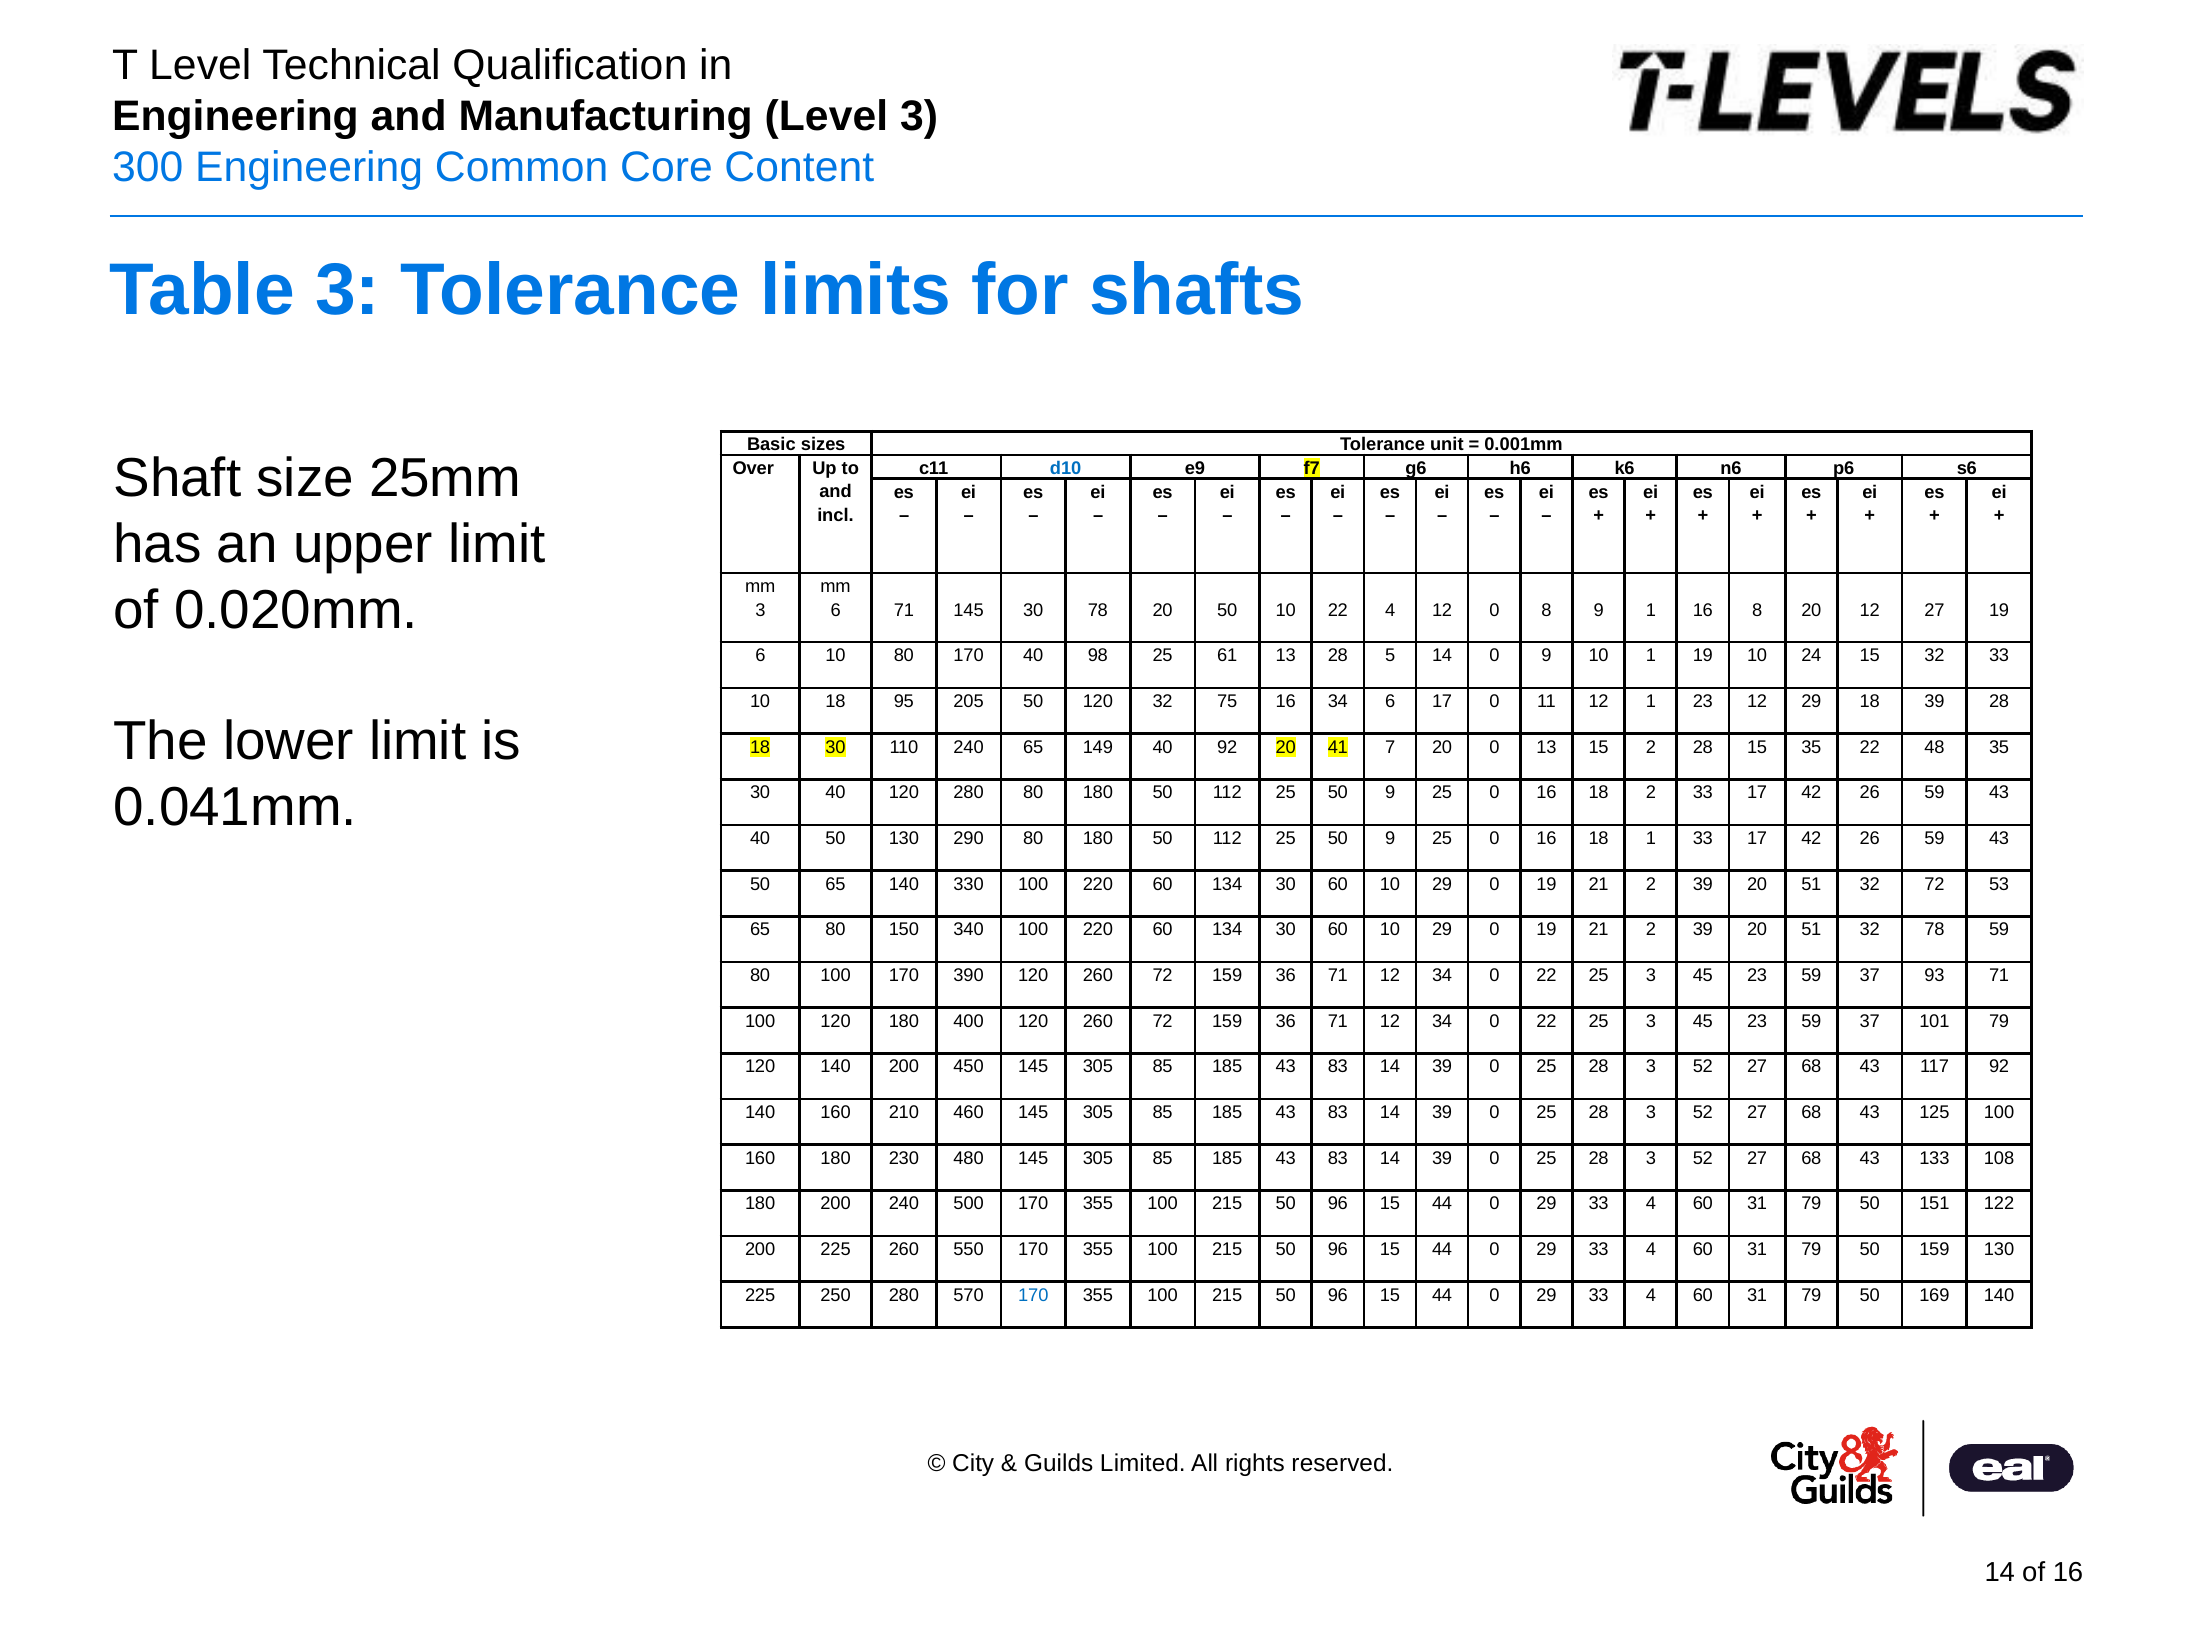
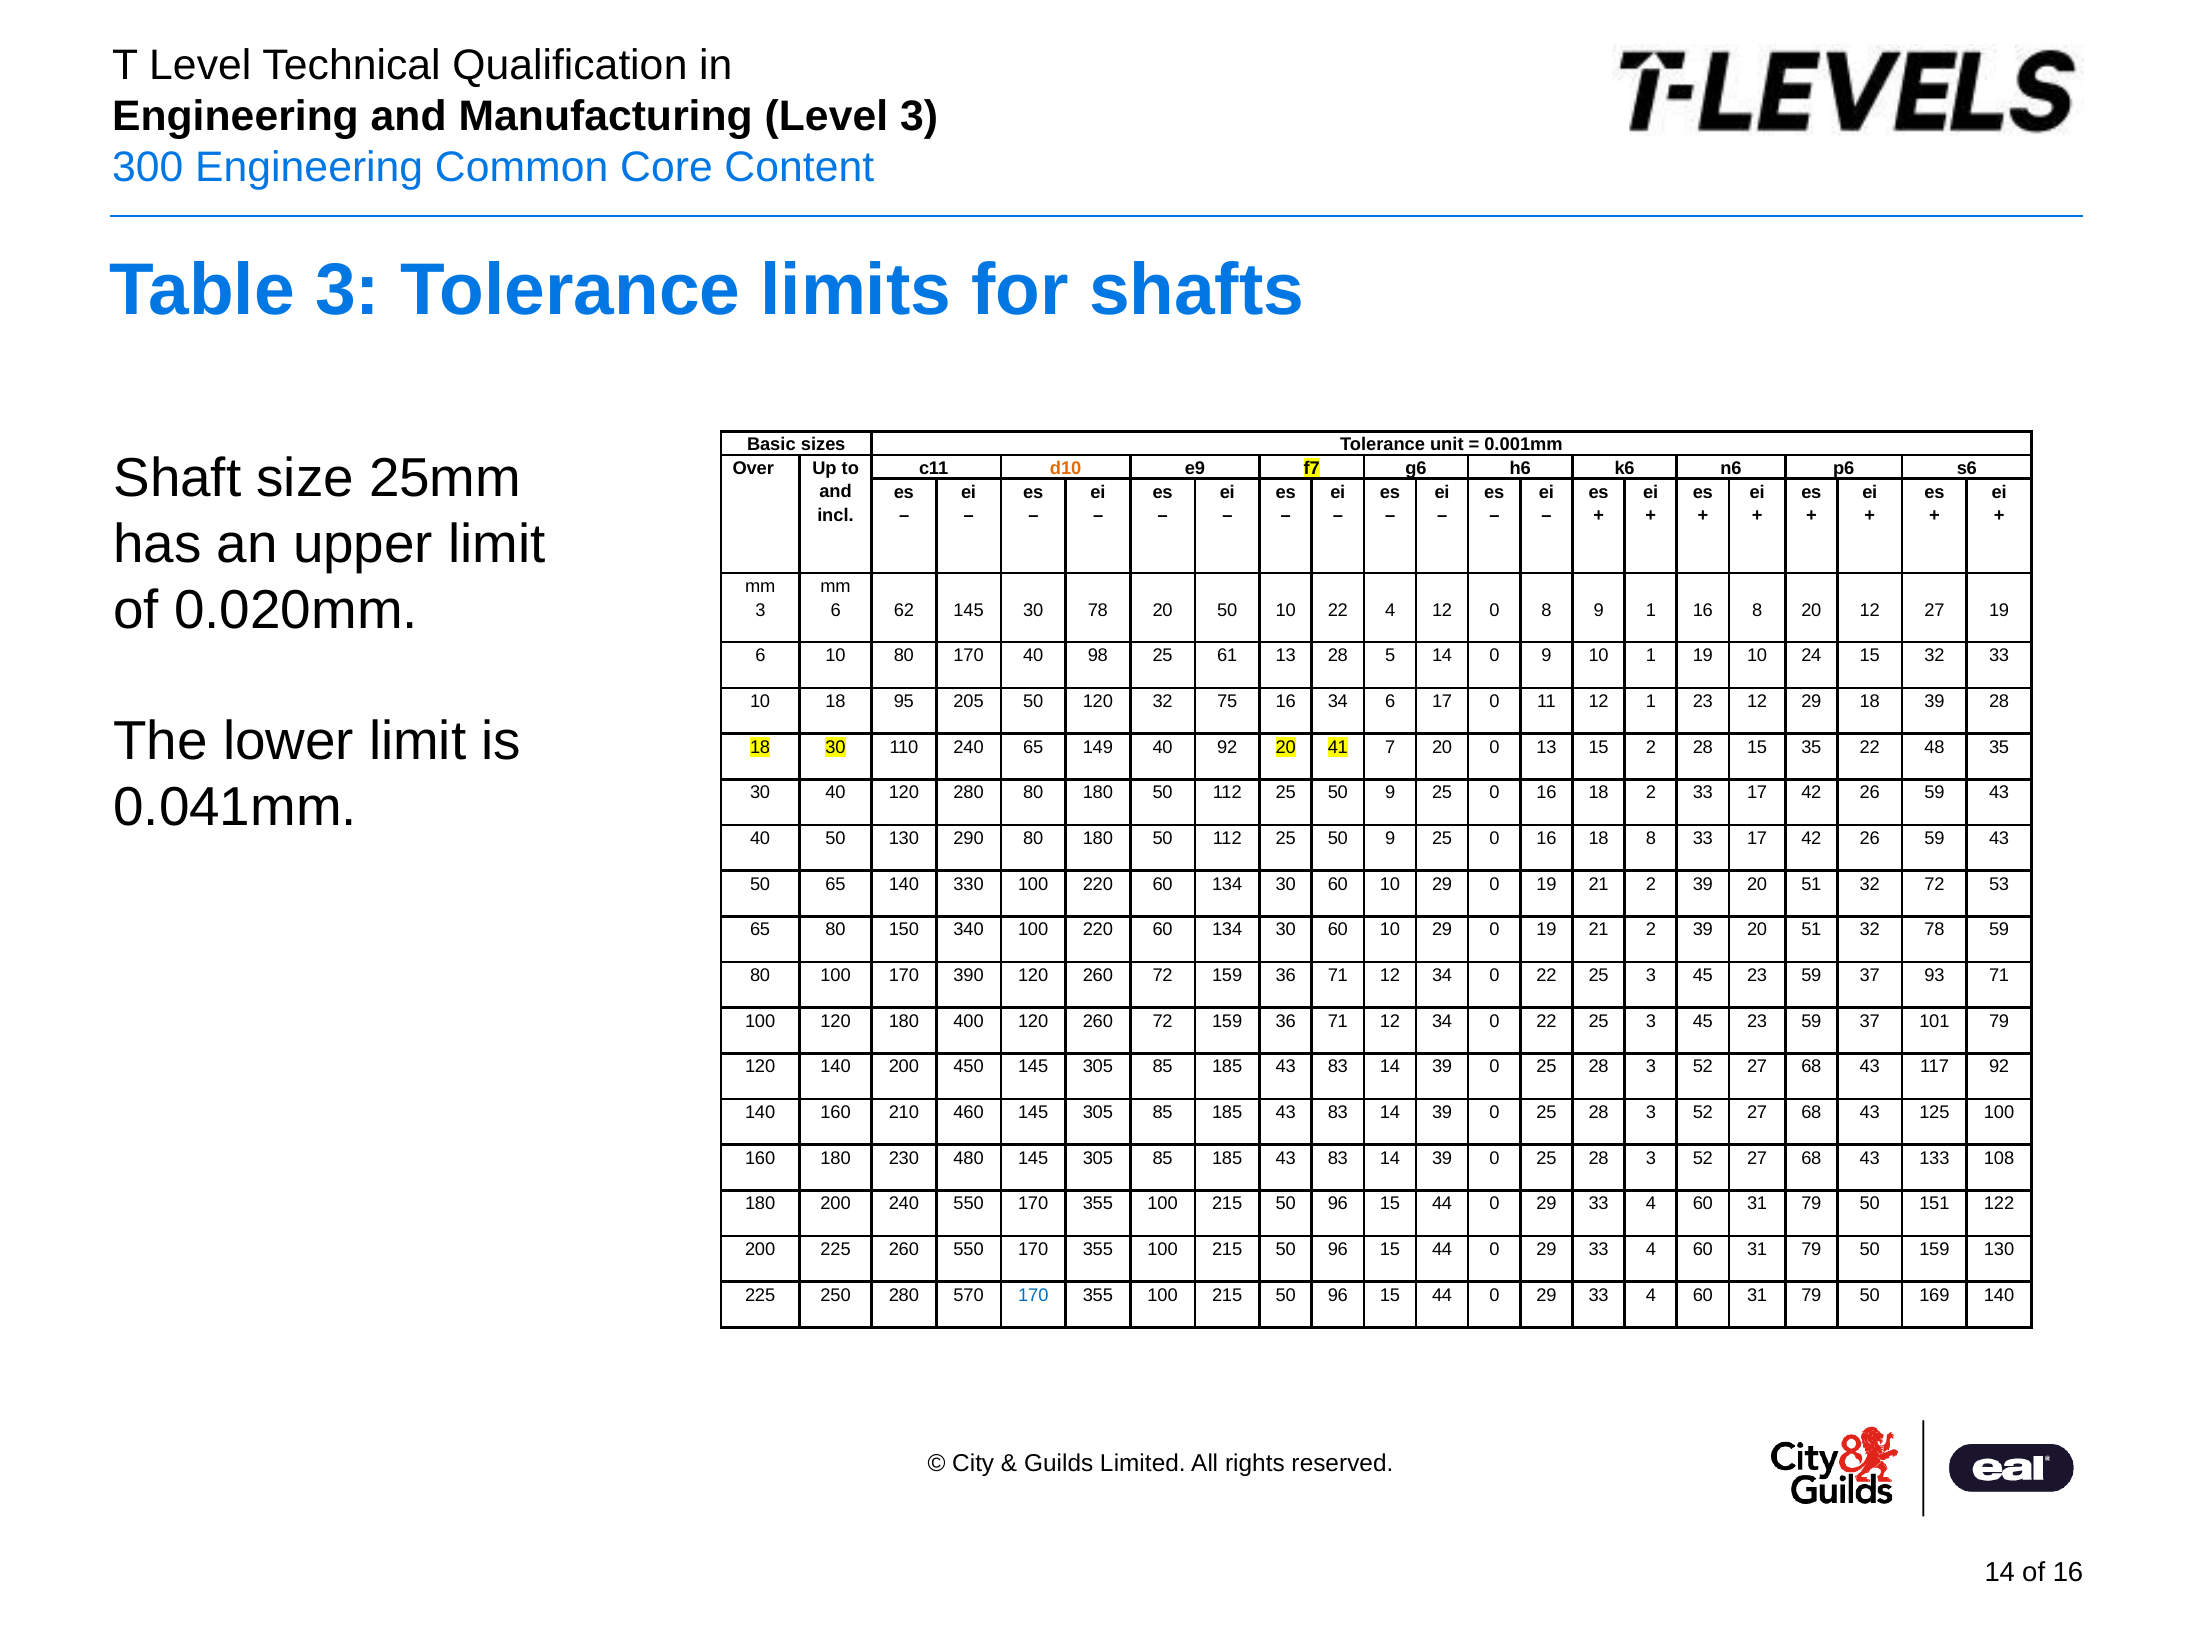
d10 colour: blue -> orange
6 71: 71 -> 62
18 1: 1 -> 8
240 500: 500 -> 550
